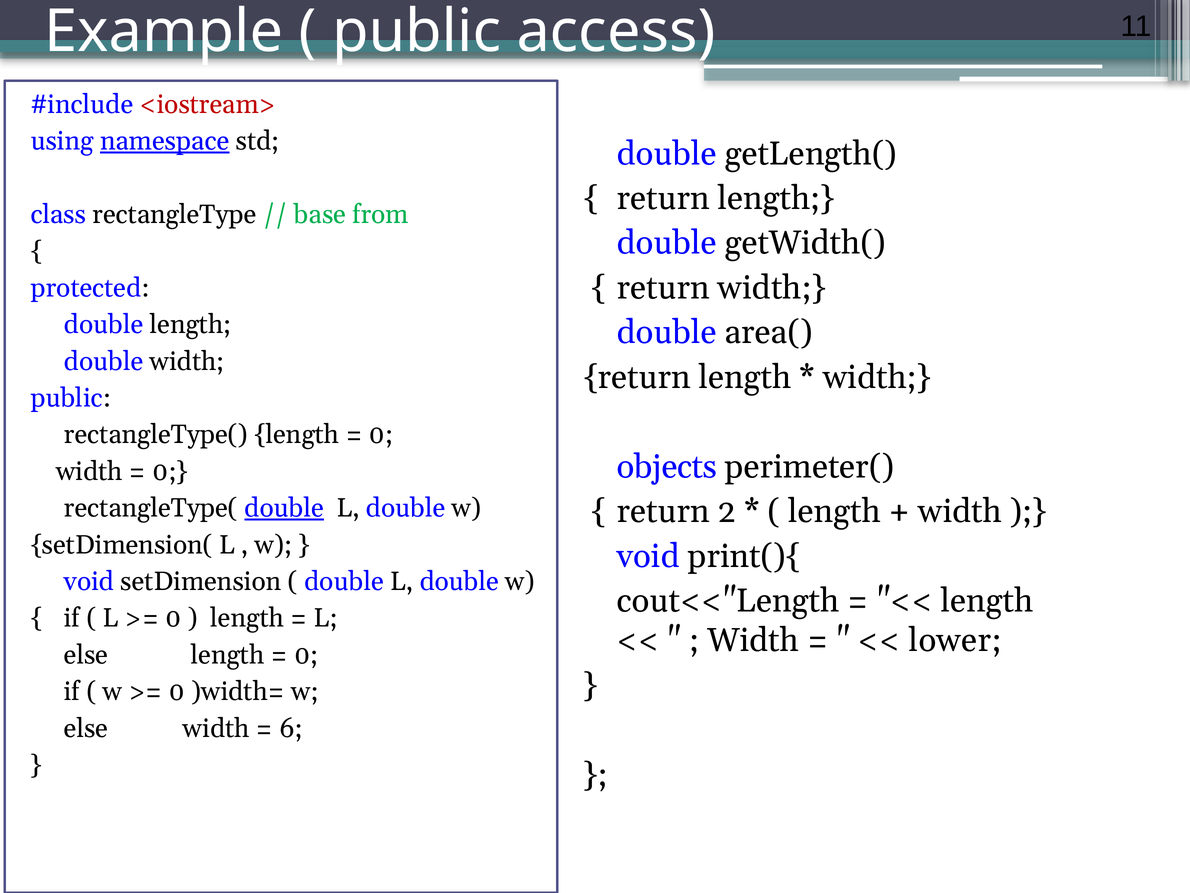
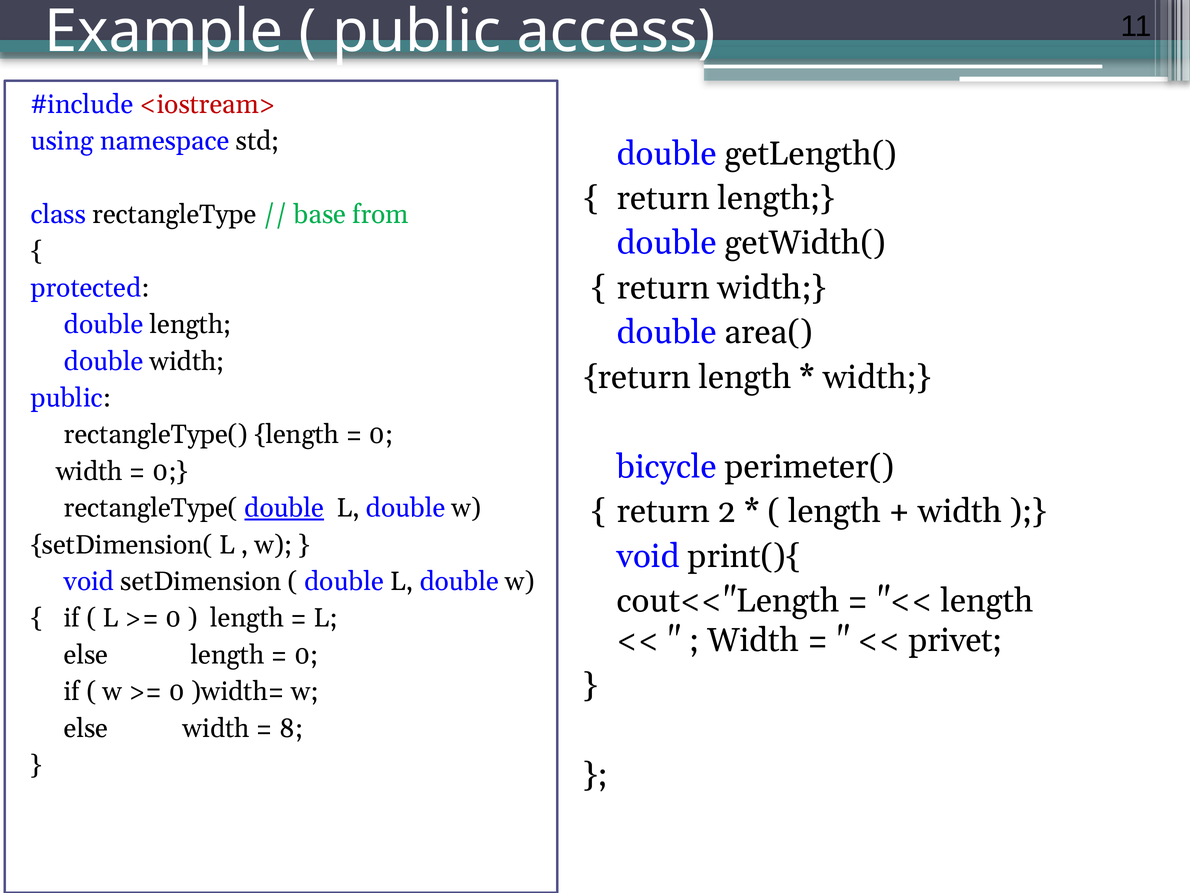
namespace underline: present -> none
objects: objects -> bicycle
lower: lower -> privet
6: 6 -> 8
